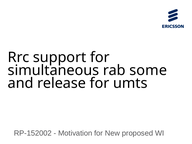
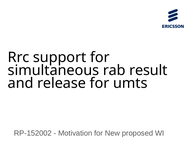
some: some -> result
